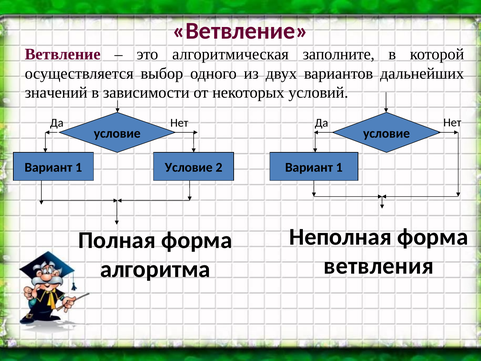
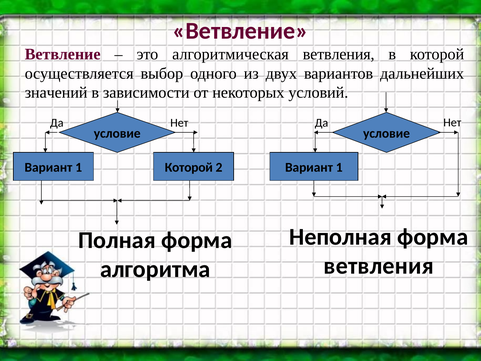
алгоритмическая заполните: заполните -> ветвления
Условие at (189, 167): Условие -> Которой
